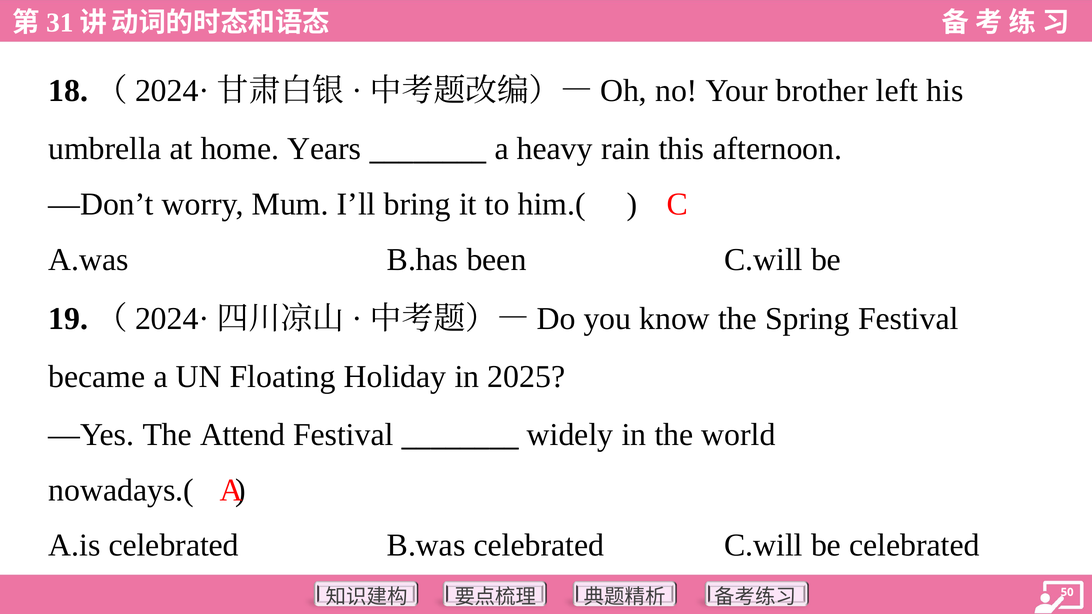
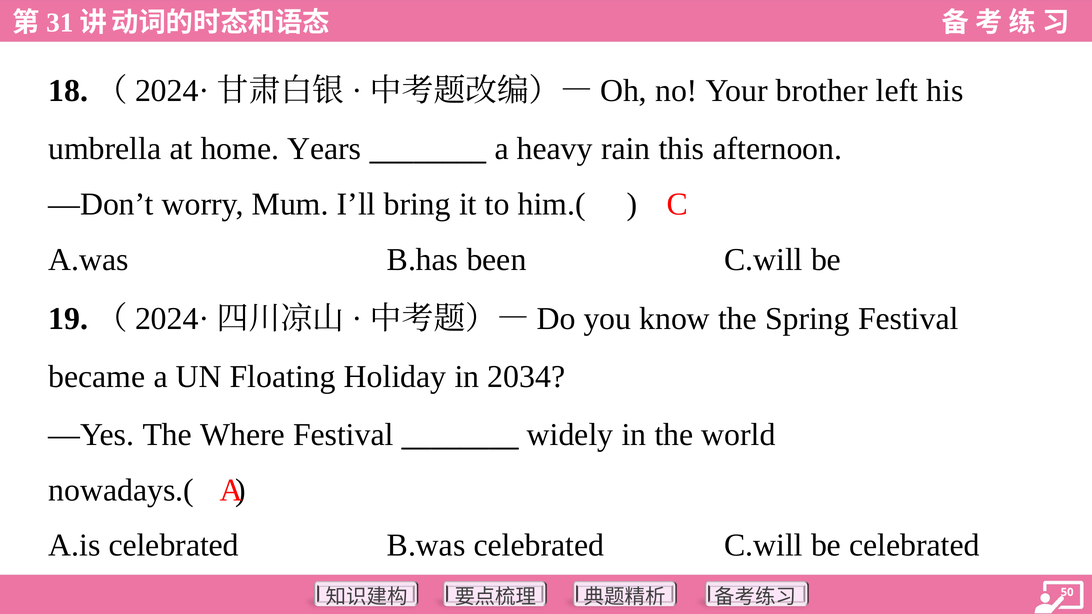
2025: 2025 -> 2034
Attend: Attend -> Where
